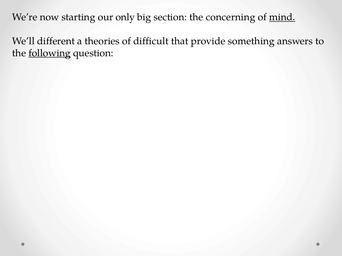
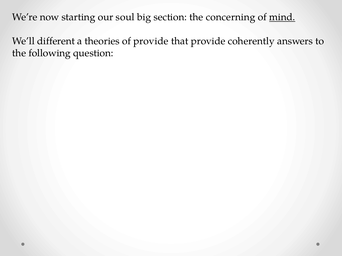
only: only -> soul
of difficult: difficult -> provide
something: something -> coherently
following underline: present -> none
